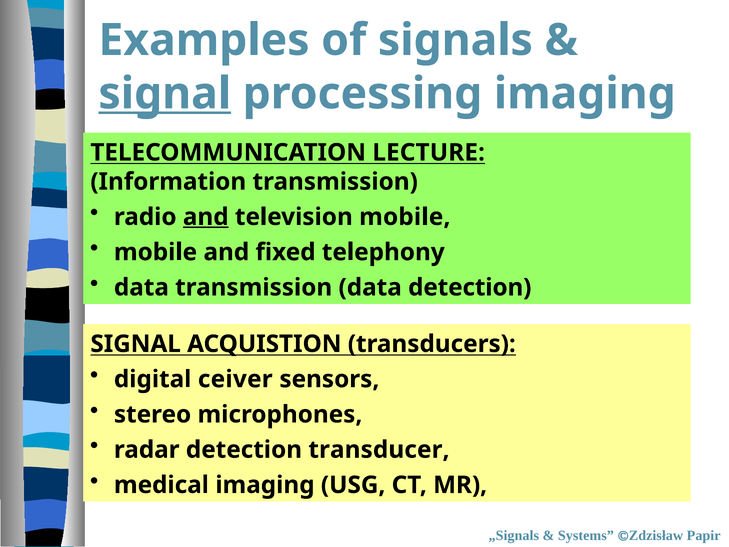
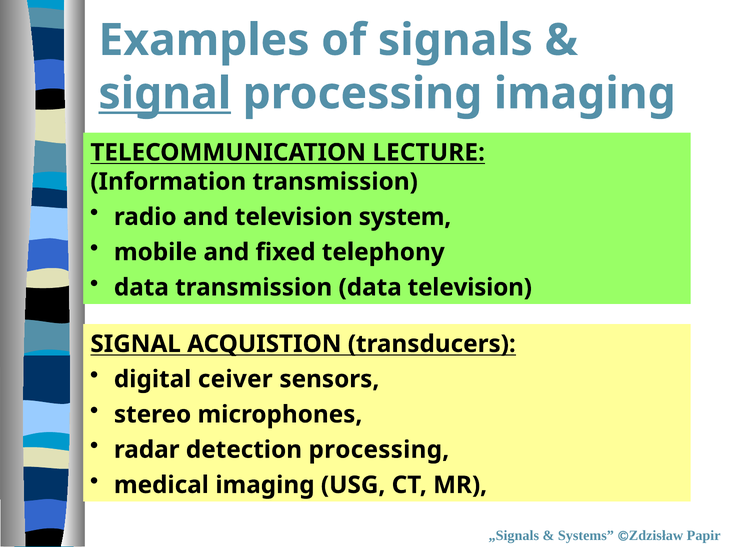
and at (206, 217) underline: present -> none
television mobile: mobile -> system
data detection: detection -> television
detection transducer: transducer -> processing
